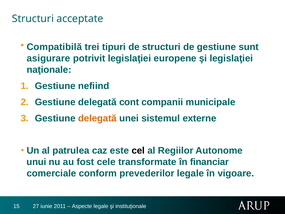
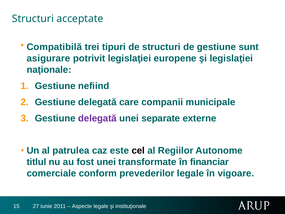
cont: cont -> care
delegată at (97, 118) colour: orange -> purple
sistemul: sistemul -> separate
unui: unui -> titlul
fost cele: cele -> unei
